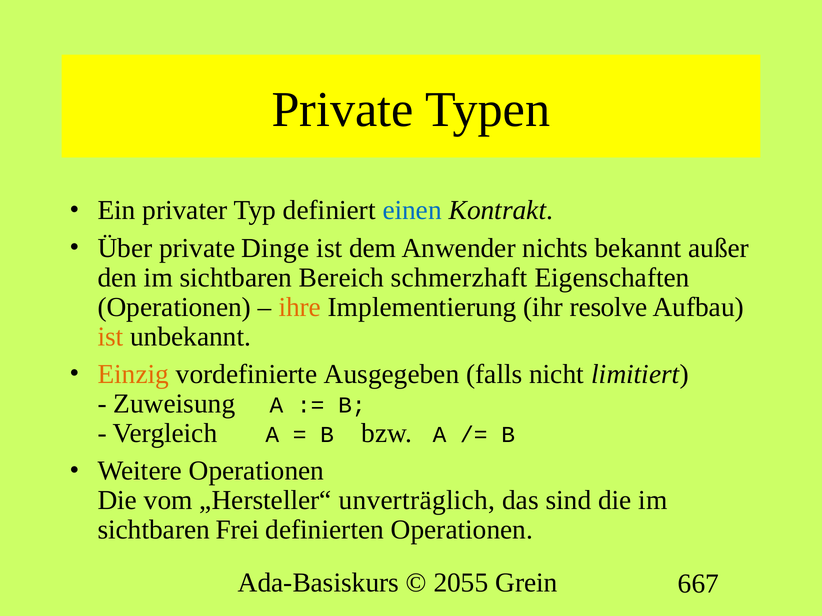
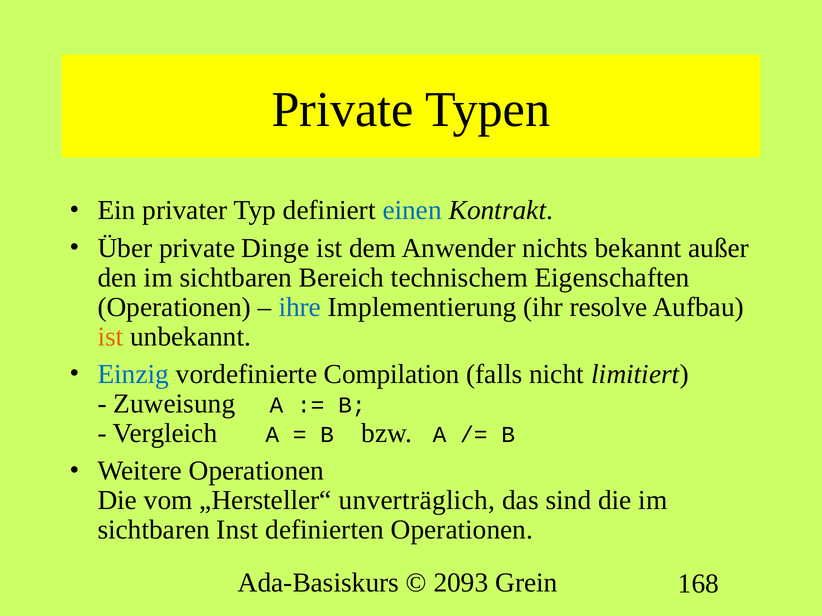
schmerzhaft: schmerzhaft -> technischem
ihre colour: orange -> blue
Einzig colour: orange -> blue
Ausgegeben: Ausgegeben -> Compilation
Frei: Frei -> Inst
2055: 2055 -> 2093
667: 667 -> 168
